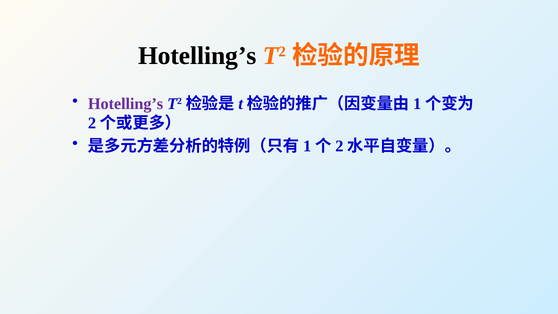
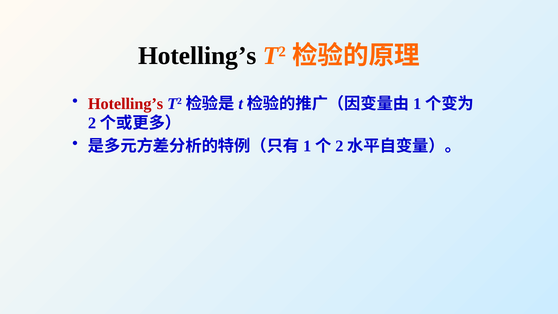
Hotelling’s at (126, 104) colour: purple -> red
